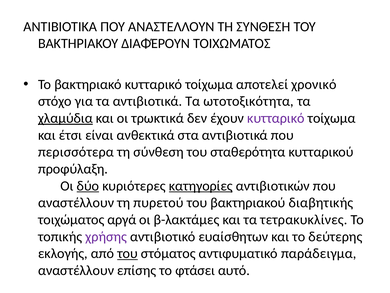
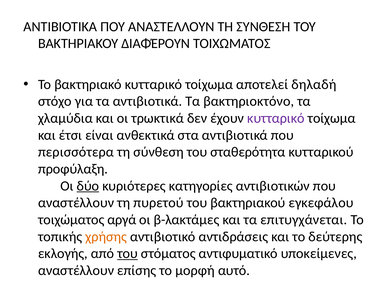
χρονικό: χρονικό -> δηλαδή
ωτοτοξικότητα: ωτοτοξικότητα -> βακτηριοκτόνο
χλαμύδια underline: present -> none
κατηγορίες underline: present -> none
διαβητικής: διαβητικής -> εγκεφάλου
τετρακυκλίνες: τετρακυκλίνες -> επιτυγχάνεται
χρήσης colour: purple -> orange
ευαίσθητων: ευαίσθητων -> αντιδράσεις
παράδειγμα: παράδειγμα -> υποκείμενες
φτάσει: φτάσει -> μορφή
